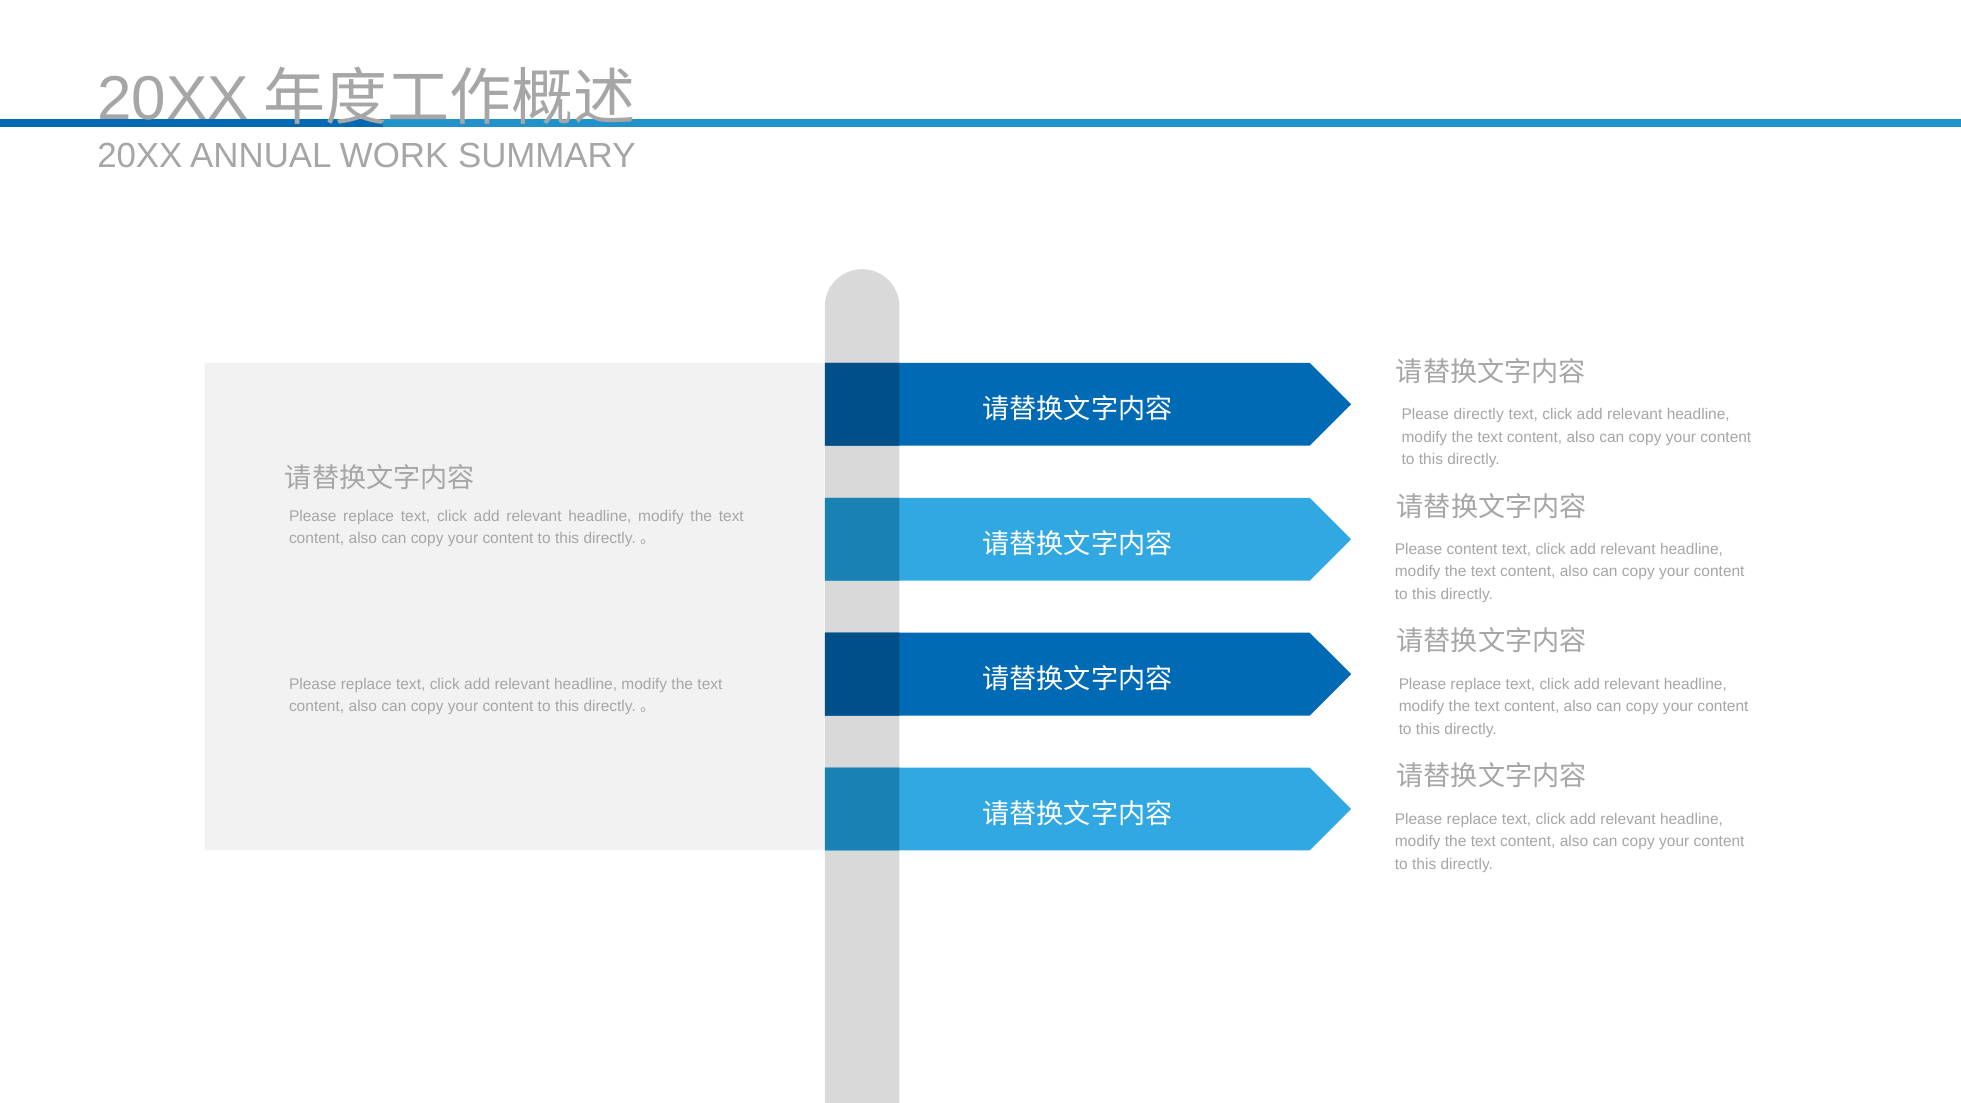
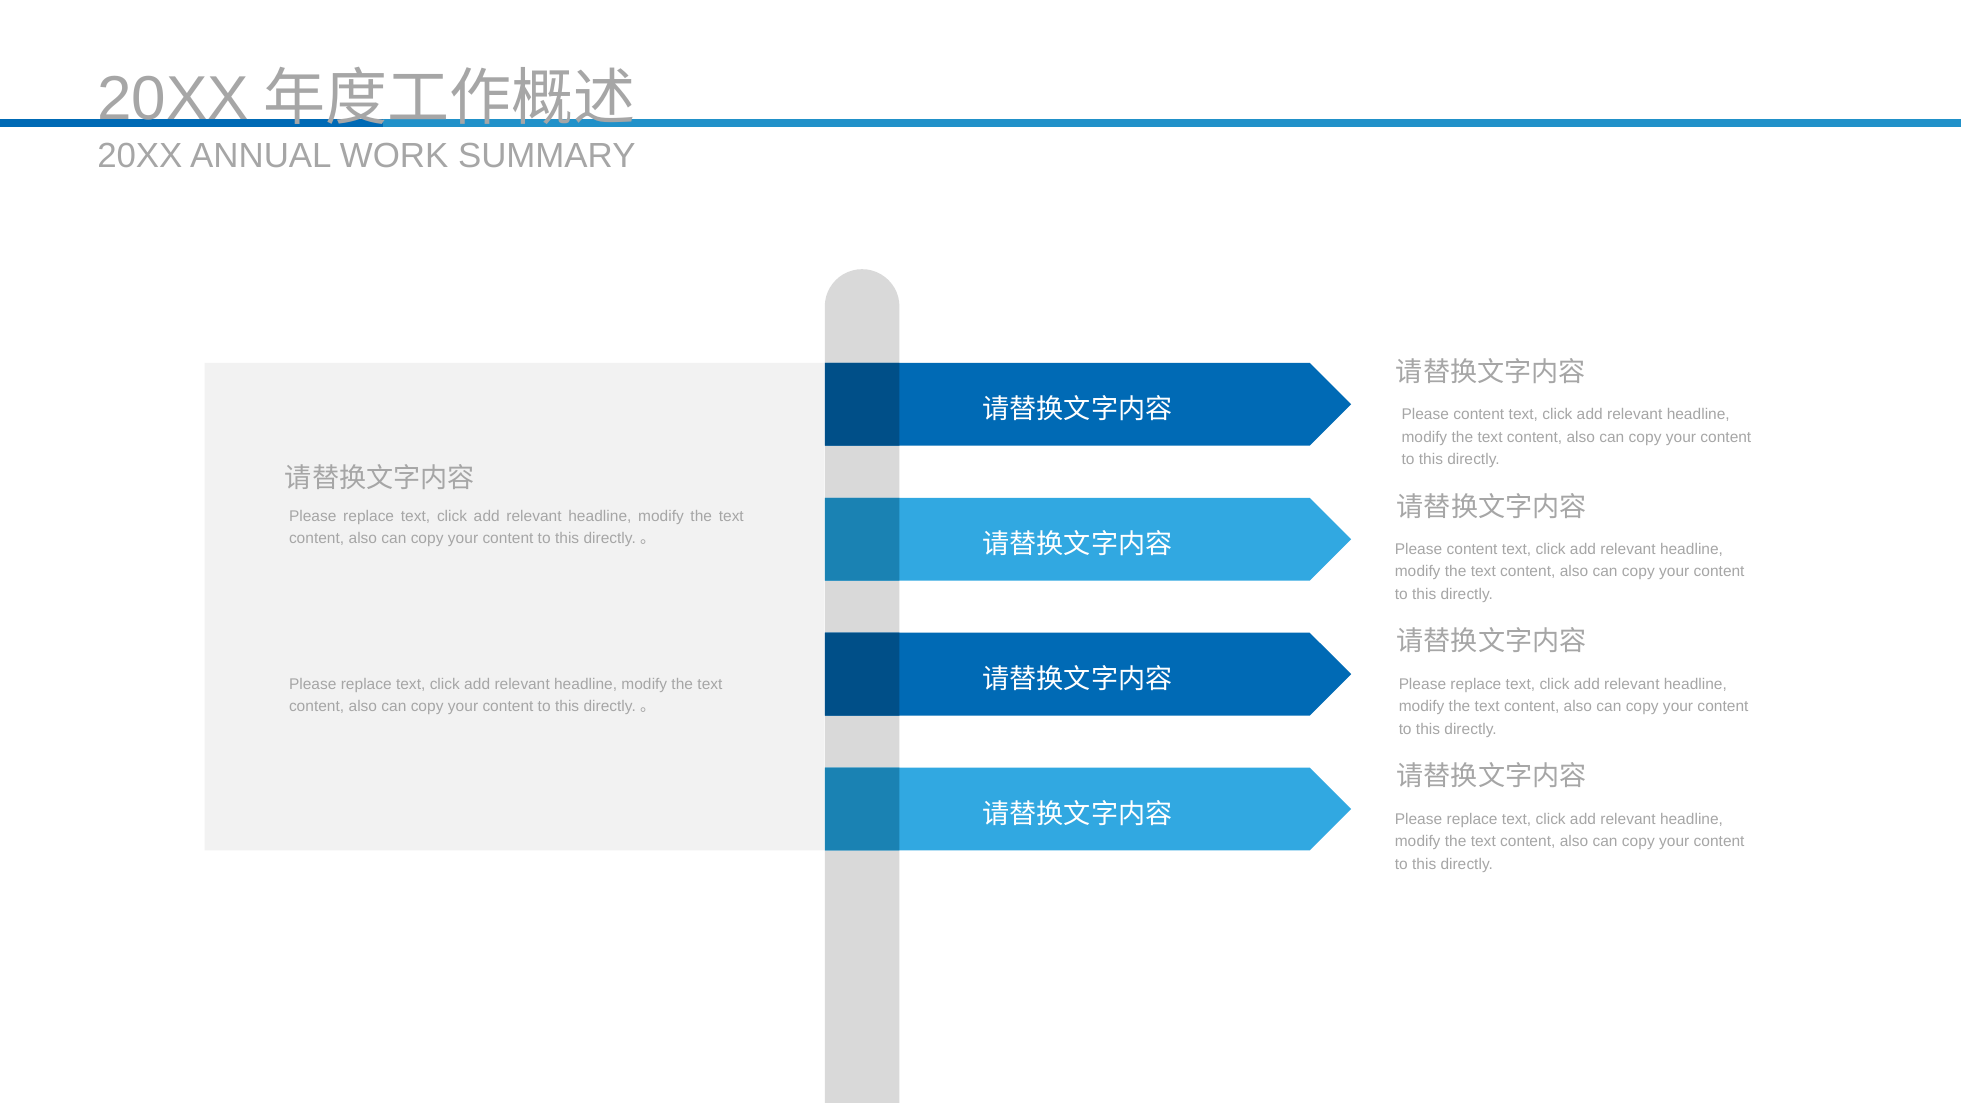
directly at (1479, 415): directly -> content
